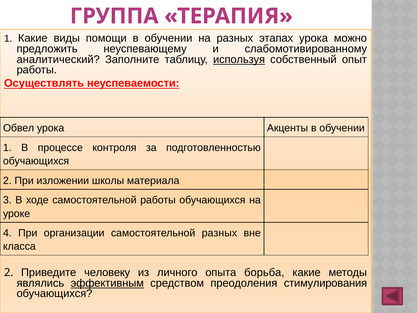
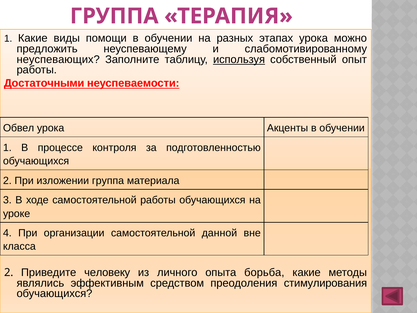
аналитический: аналитический -> неуспевающих
Осуществлять: Осуществлять -> Достаточными
изложении школы: школы -> группа
самостоятельной разных: разных -> данной
эффективным underline: present -> none
